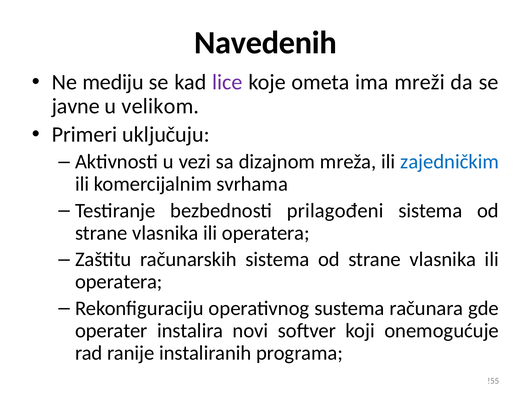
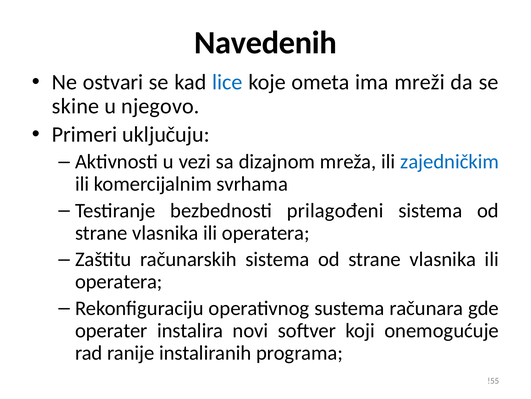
mediju: mediju -> ostvari
lice colour: purple -> blue
javne: javne -> skine
velikom: velikom -> njegovo
